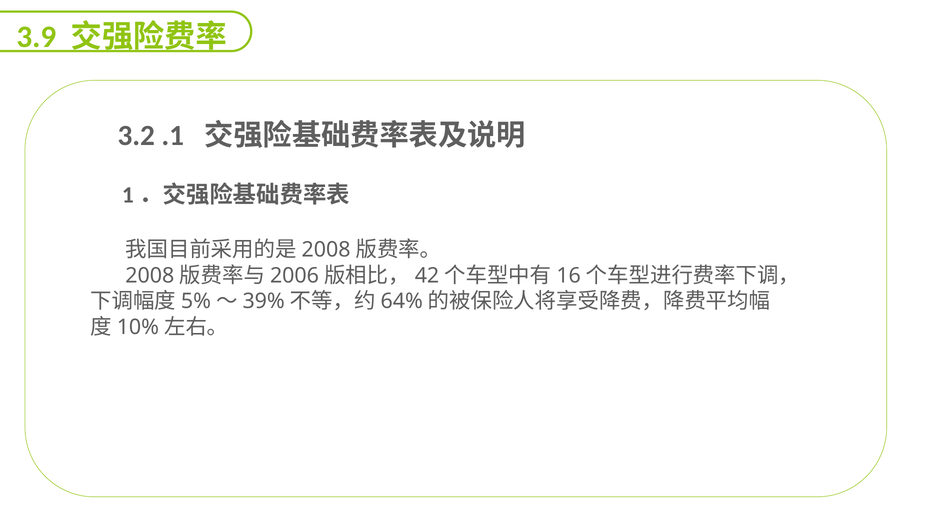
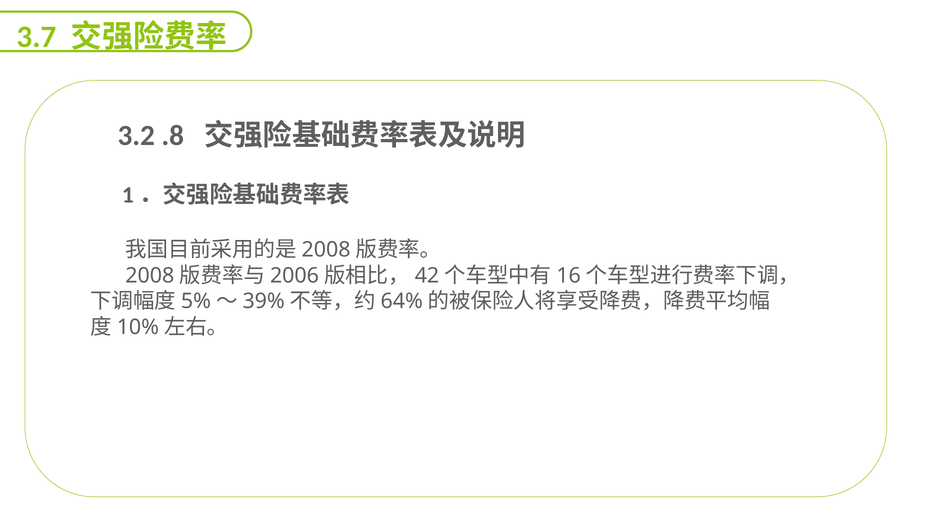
3.9: 3.9 -> 3.7
.1: .1 -> .8
